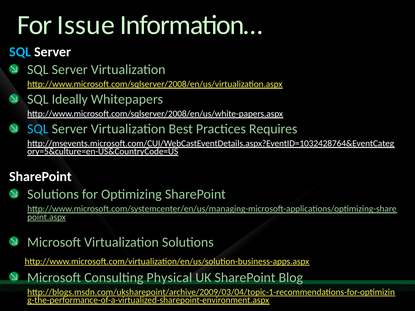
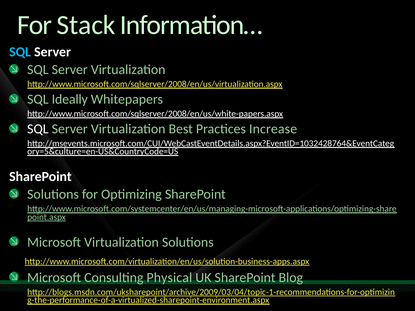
Issue: Issue -> Stack
SQL at (38, 129) colour: light blue -> white
Requires: Requires -> Increase
